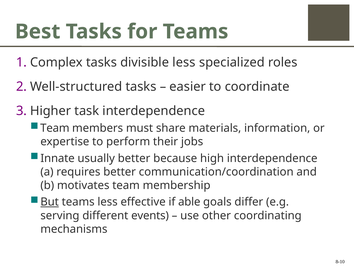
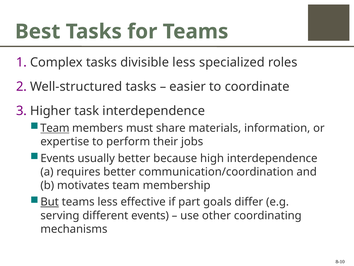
Team at (55, 128) underline: none -> present
Innate at (58, 158): Innate -> Events
able: able -> part
